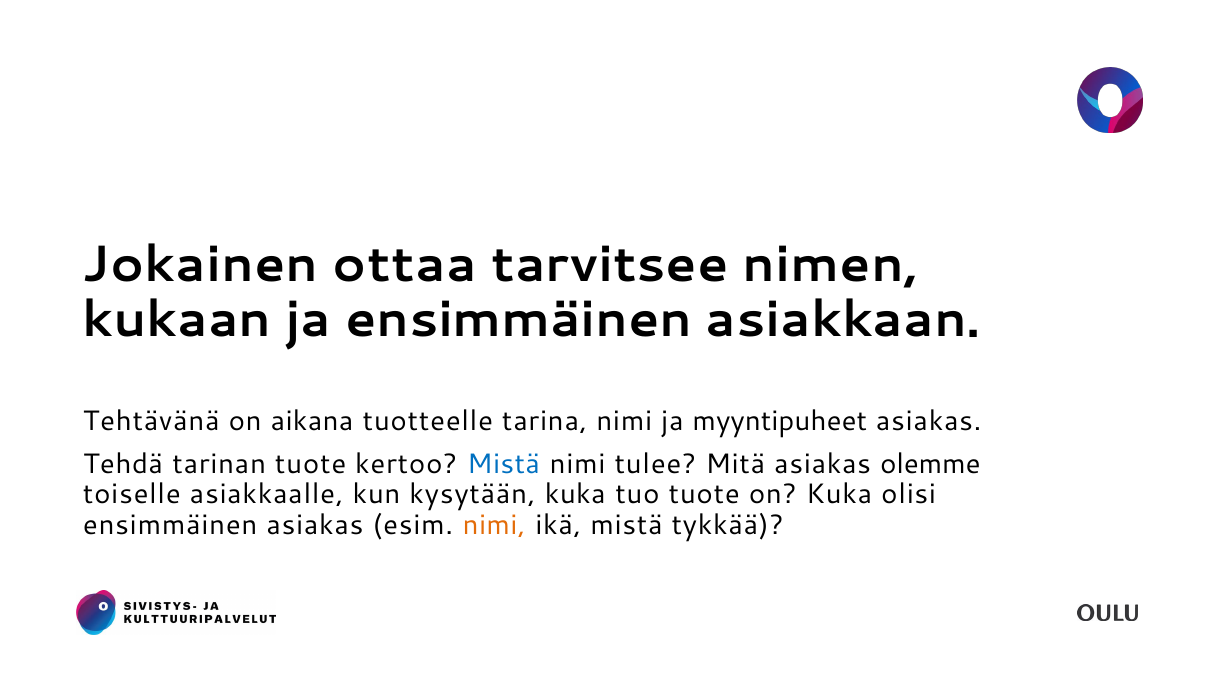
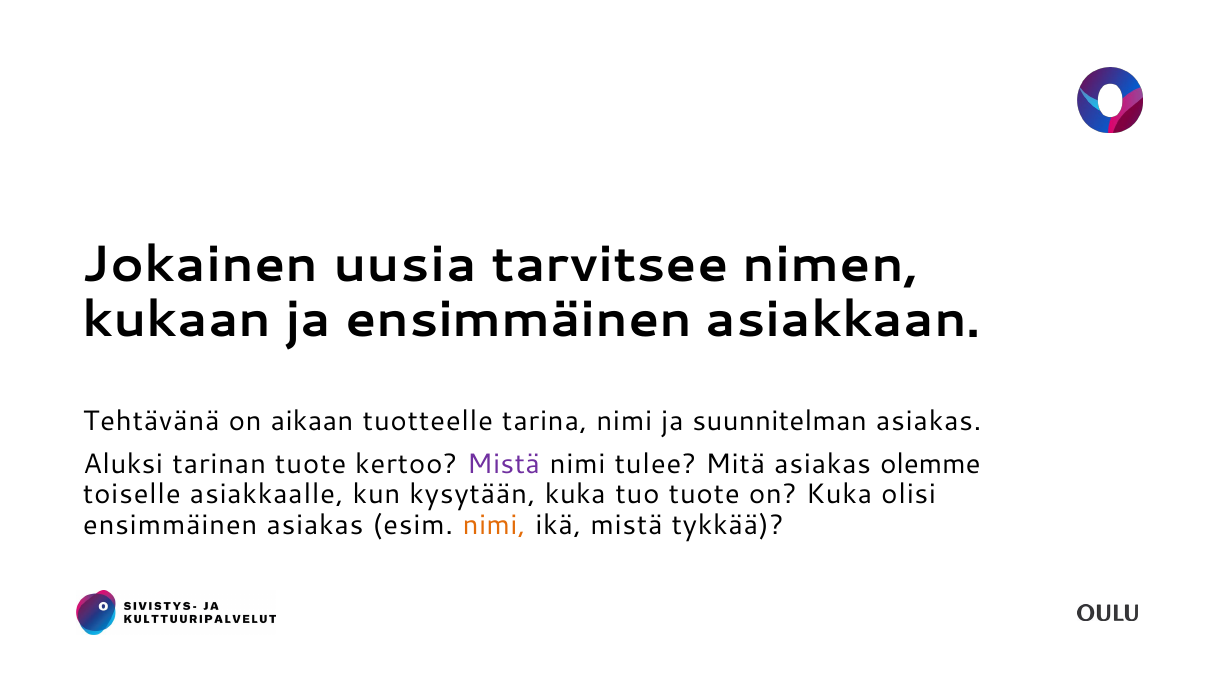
ottaa: ottaa -> uusia
aikana: aikana -> aikaan
myyntipuheet: myyntipuheet -> suunnitelman
Tehdä: Tehdä -> Aluksi
Mistä at (504, 464) colour: blue -> purple
